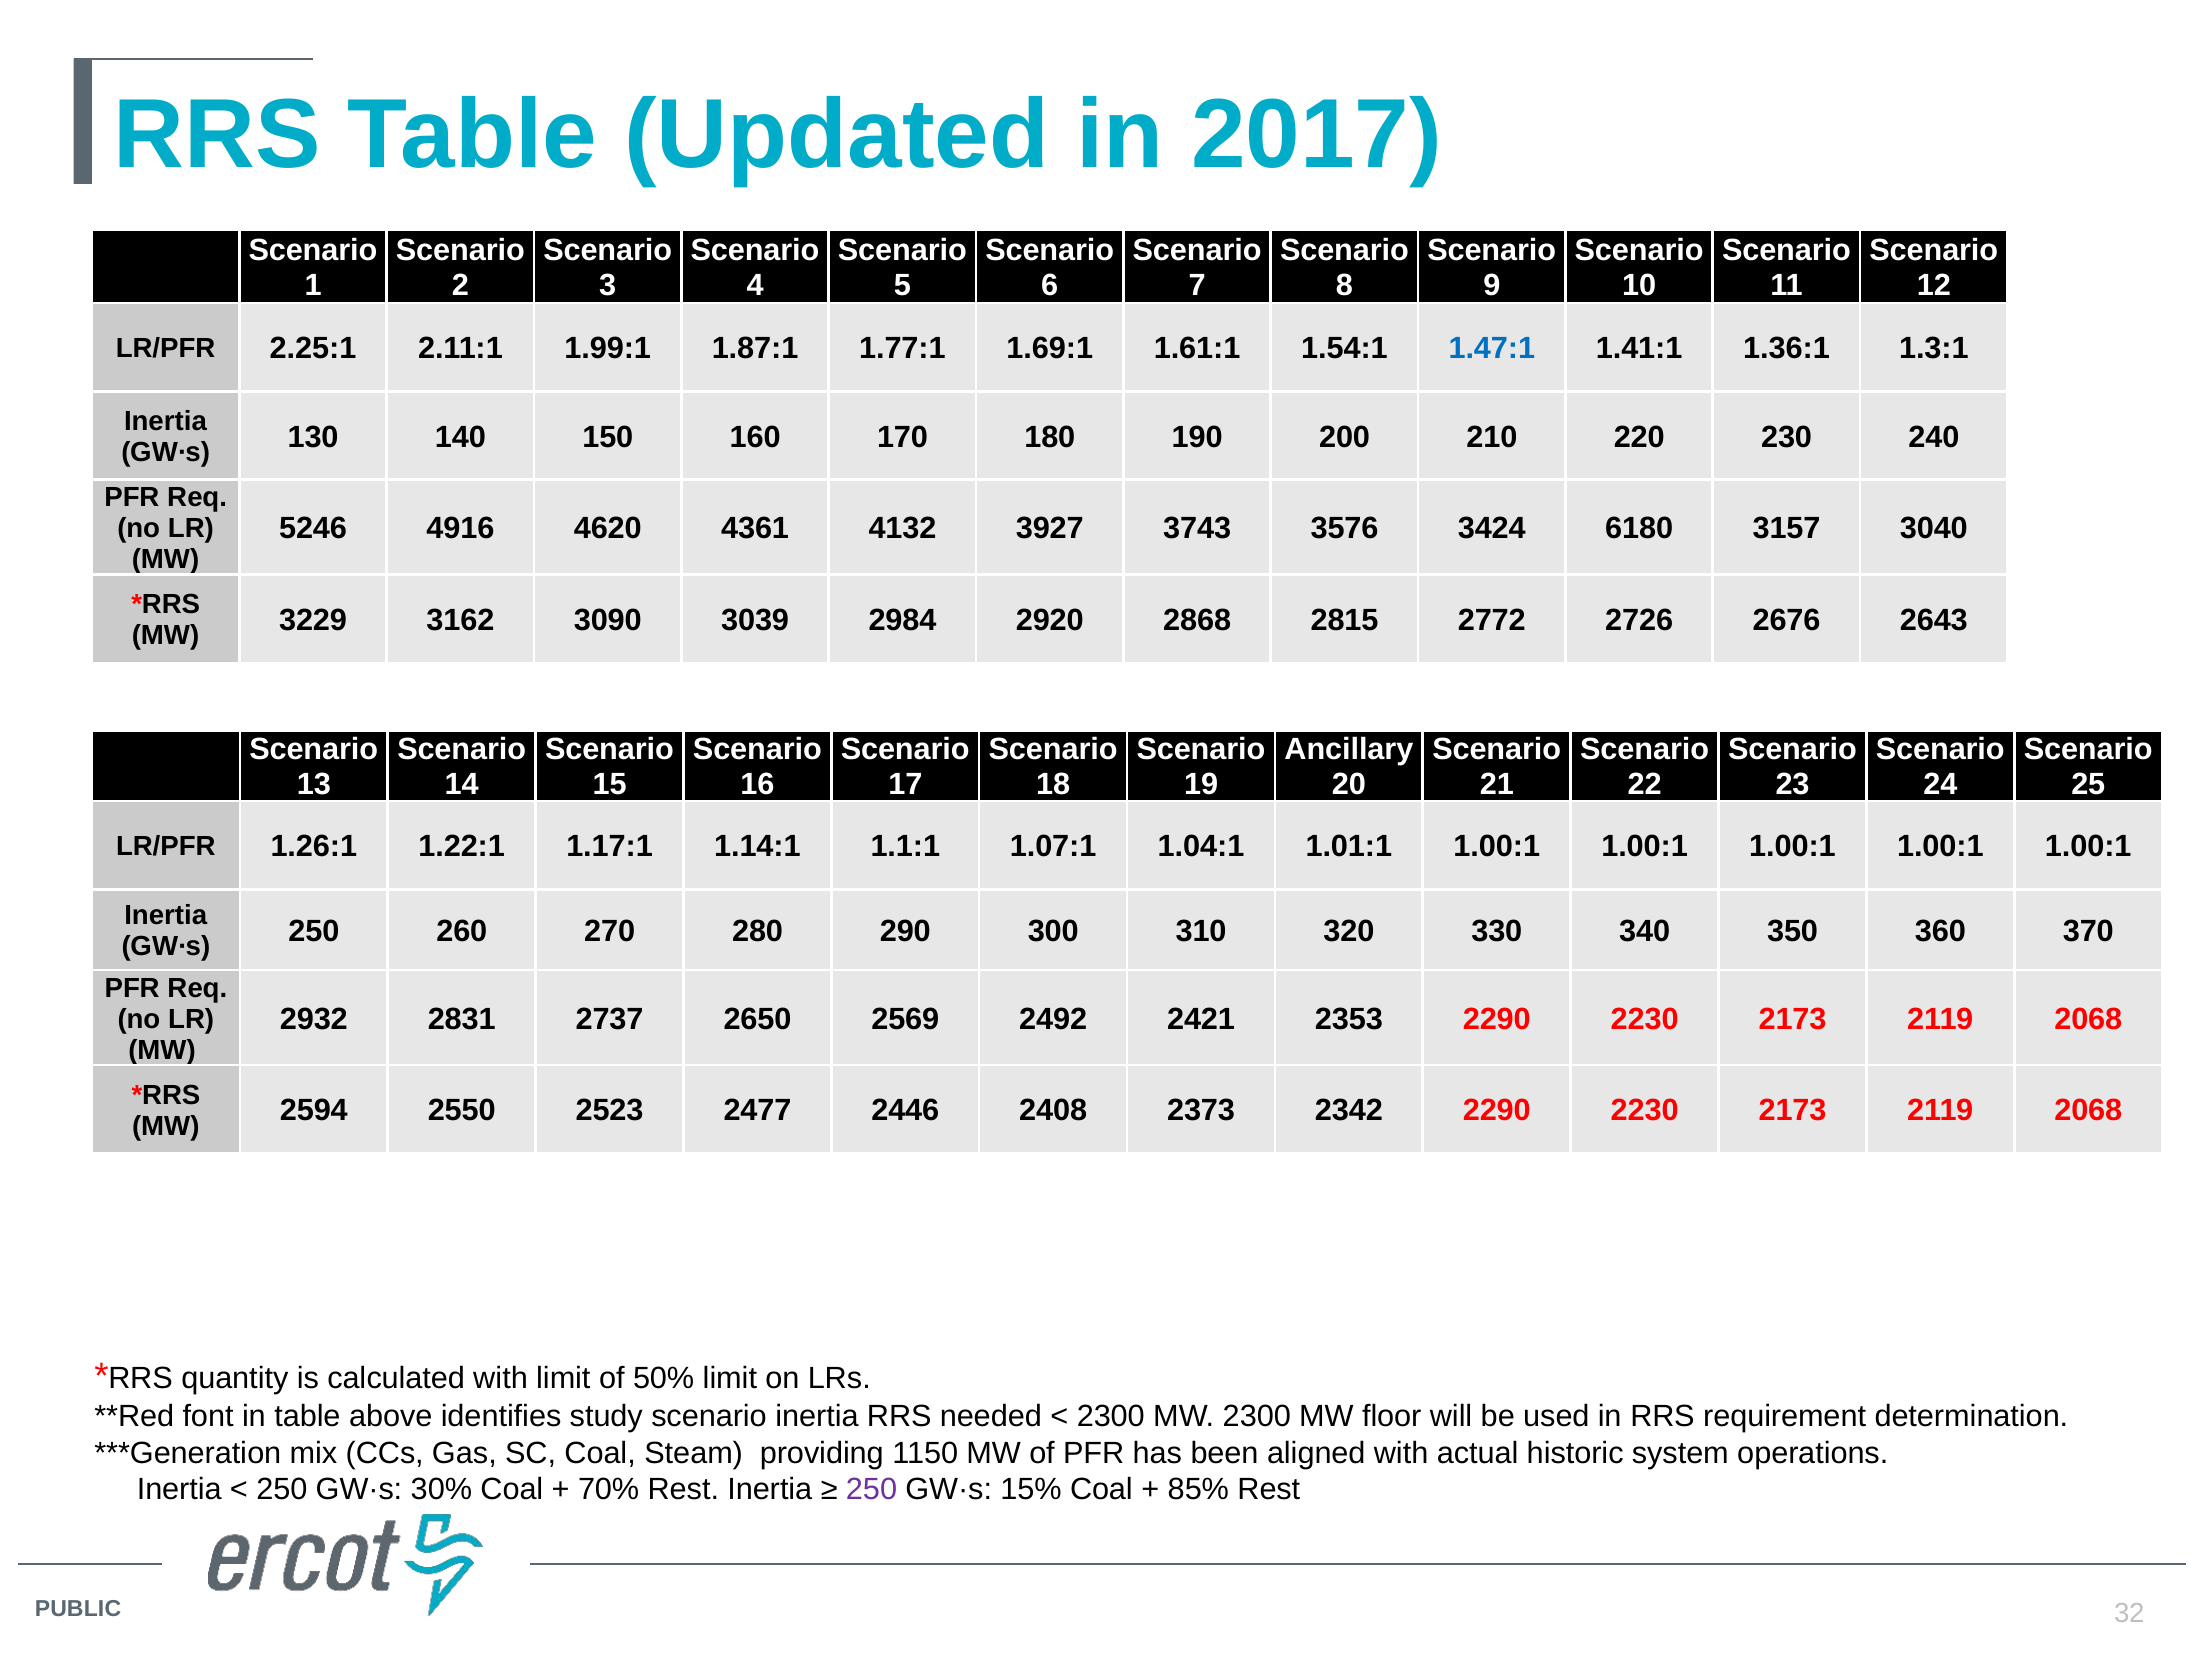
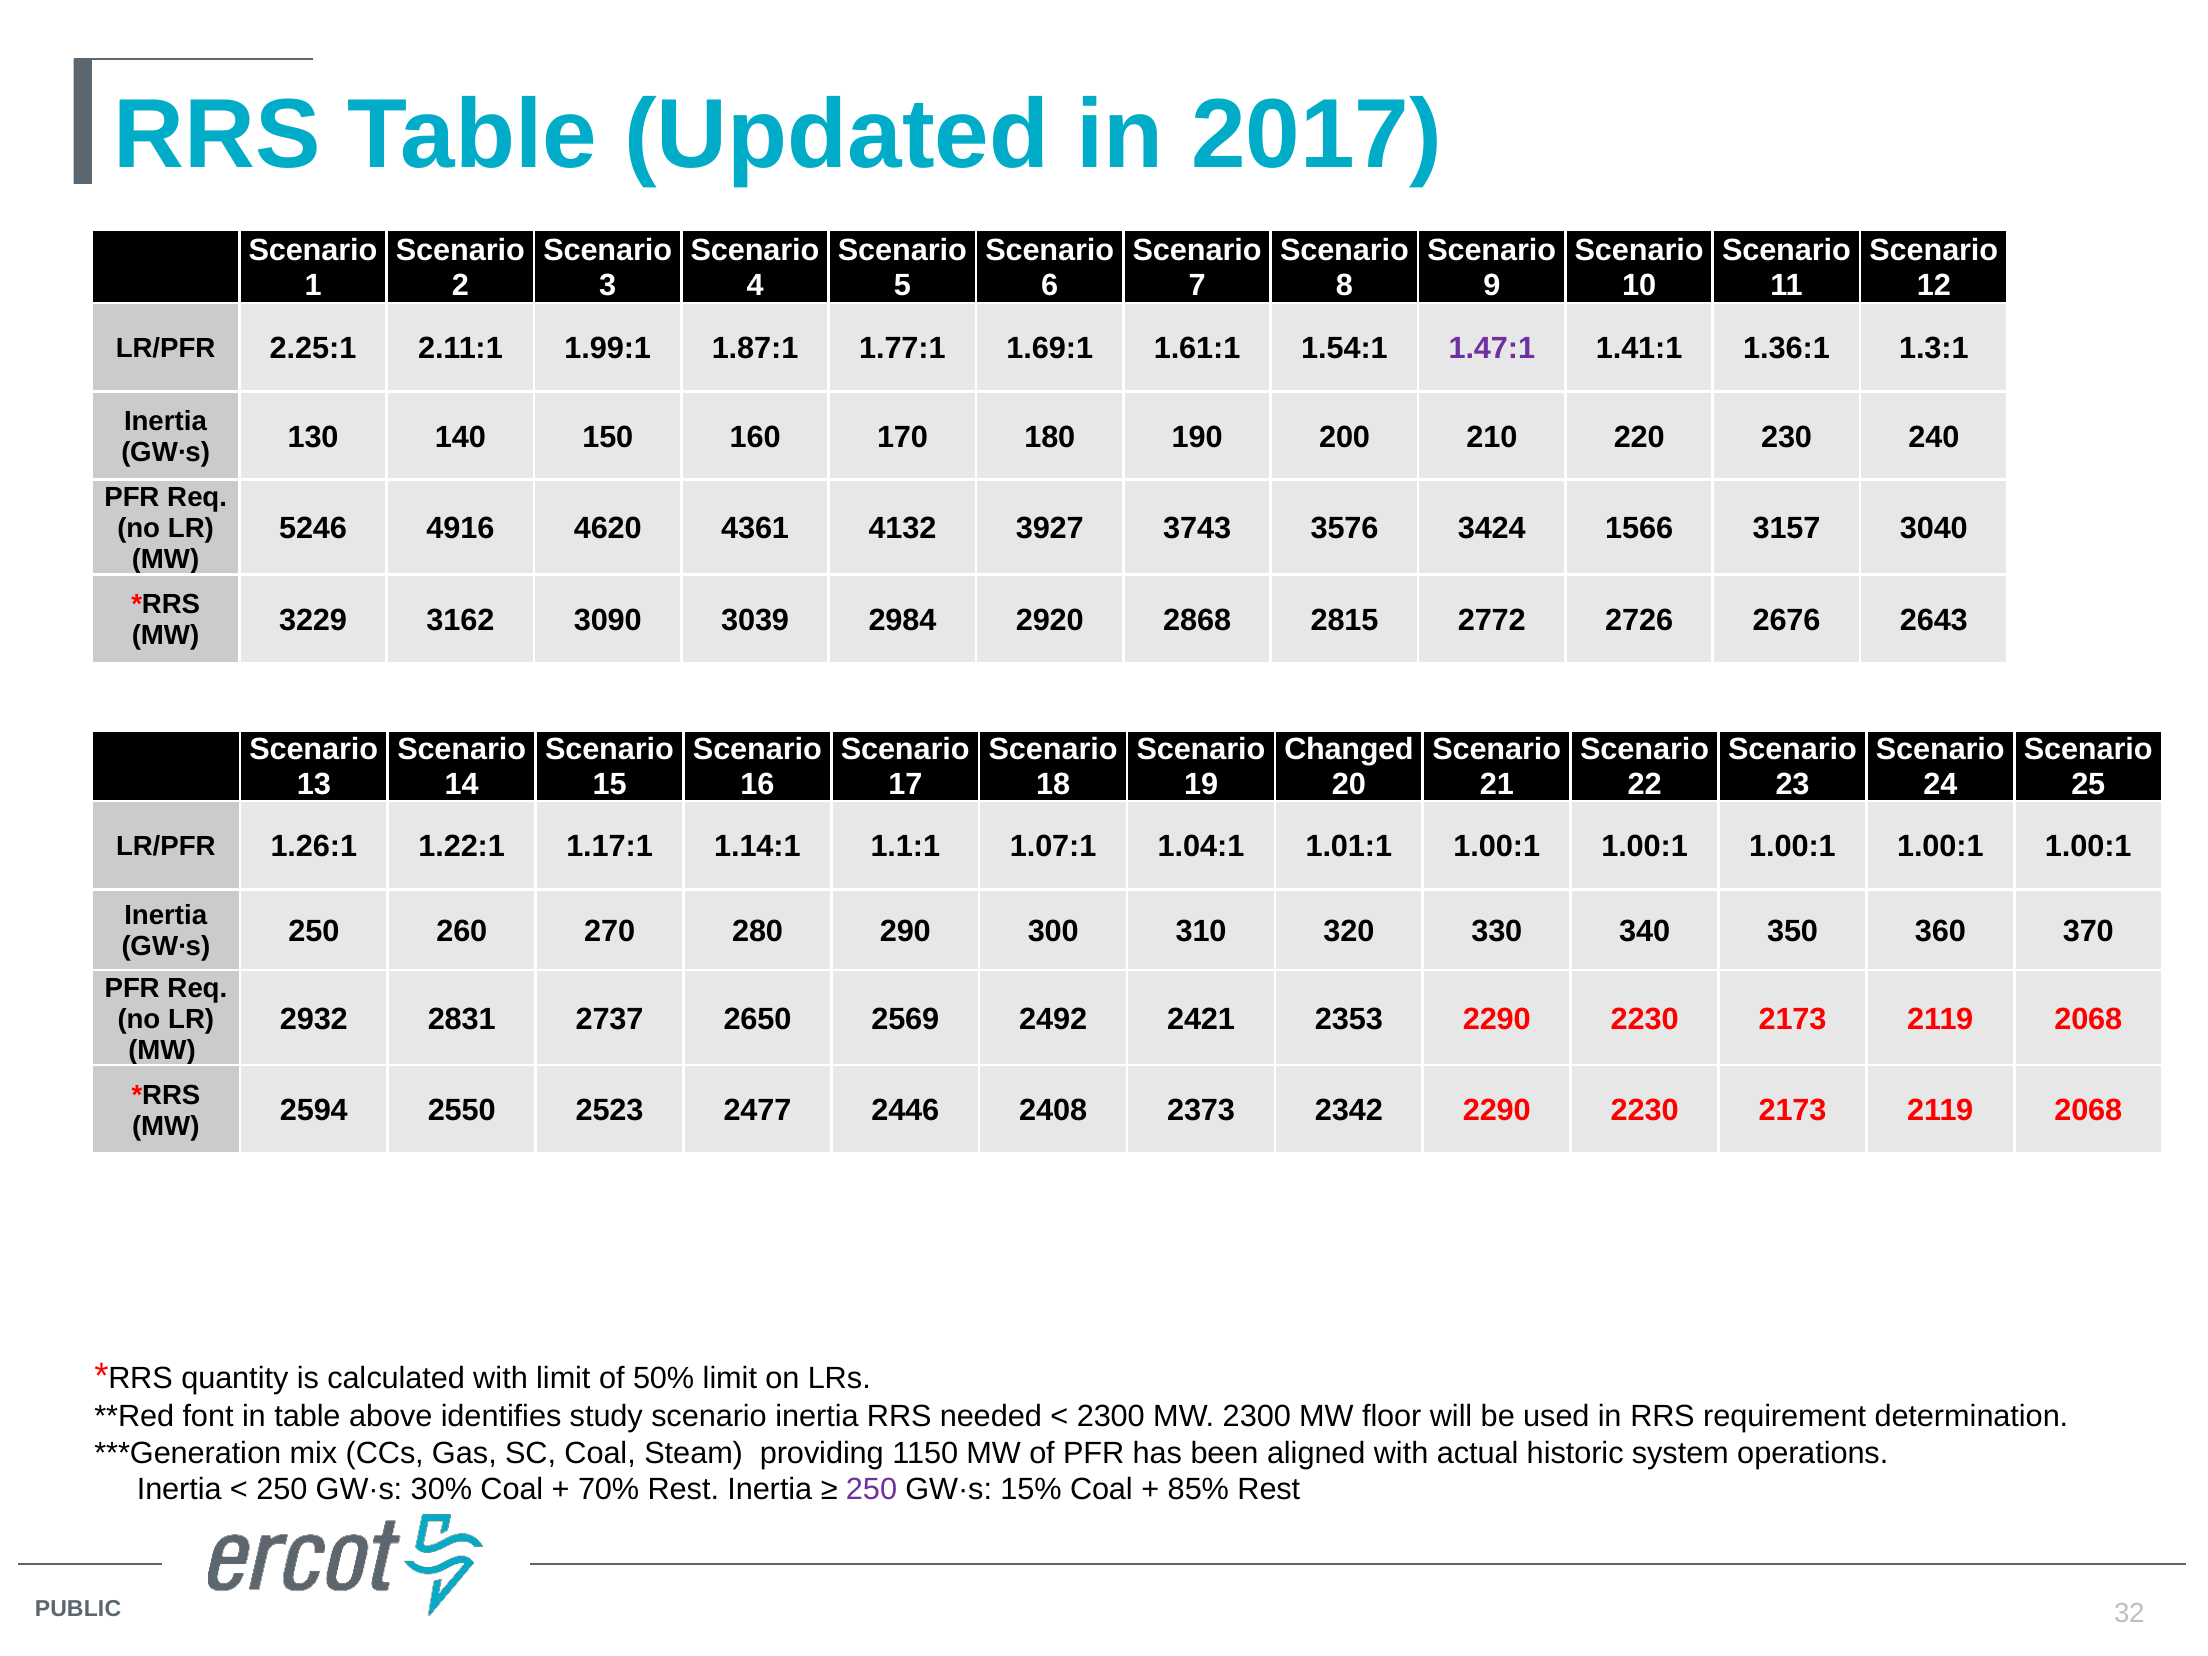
1.47:1 colour: blue -> purple
6180: 6180 -> 1566
Ancillary: Ancillary -> Changed
